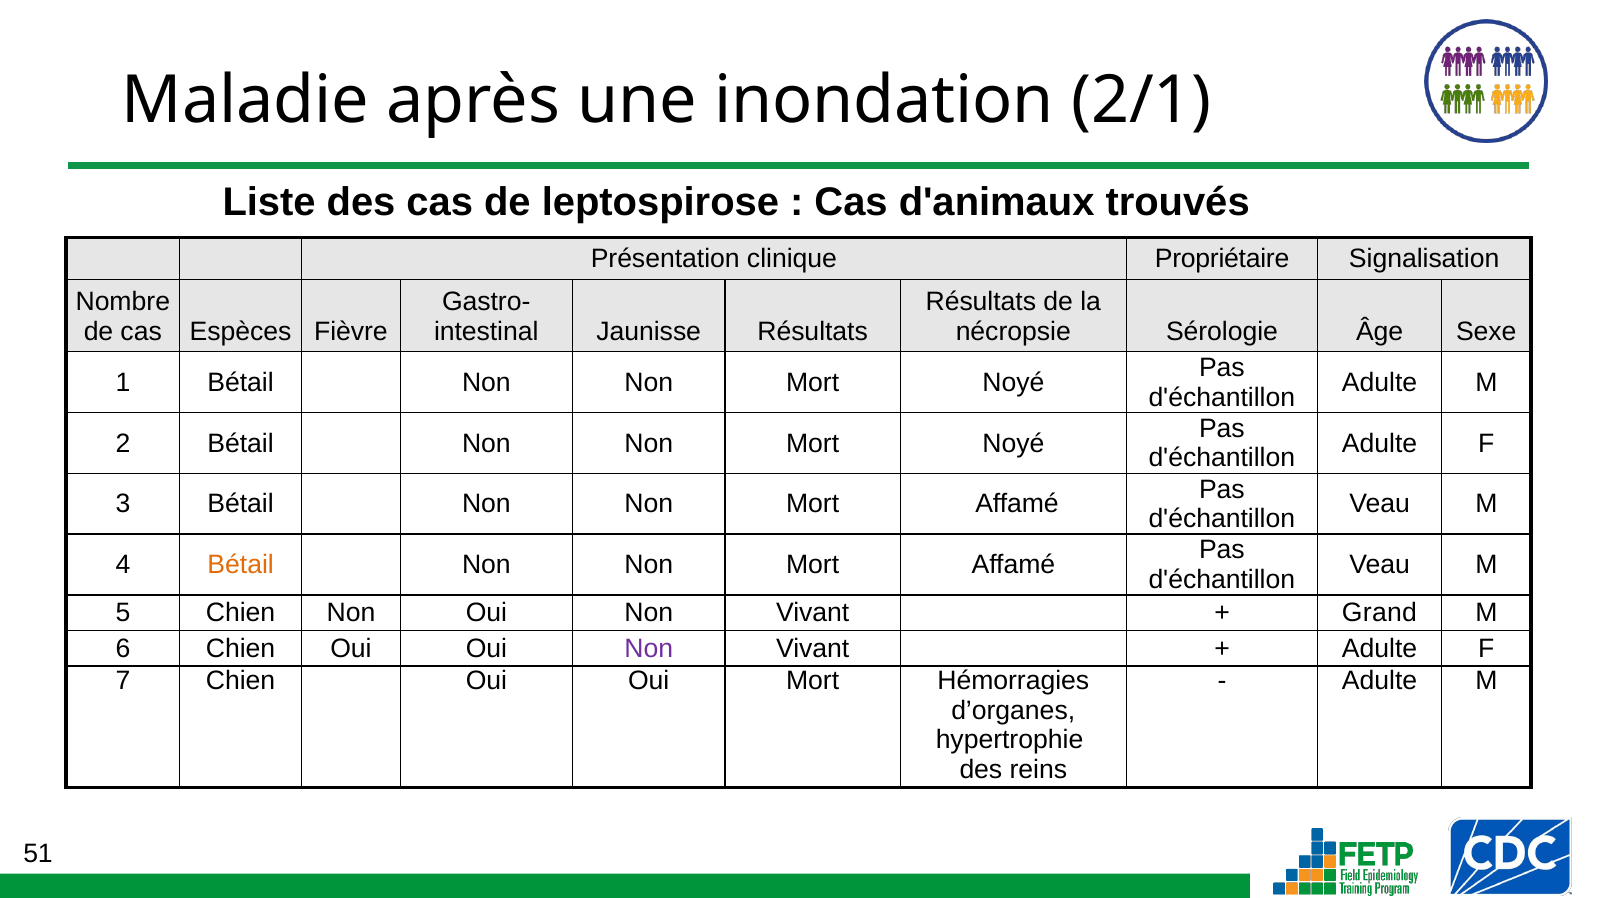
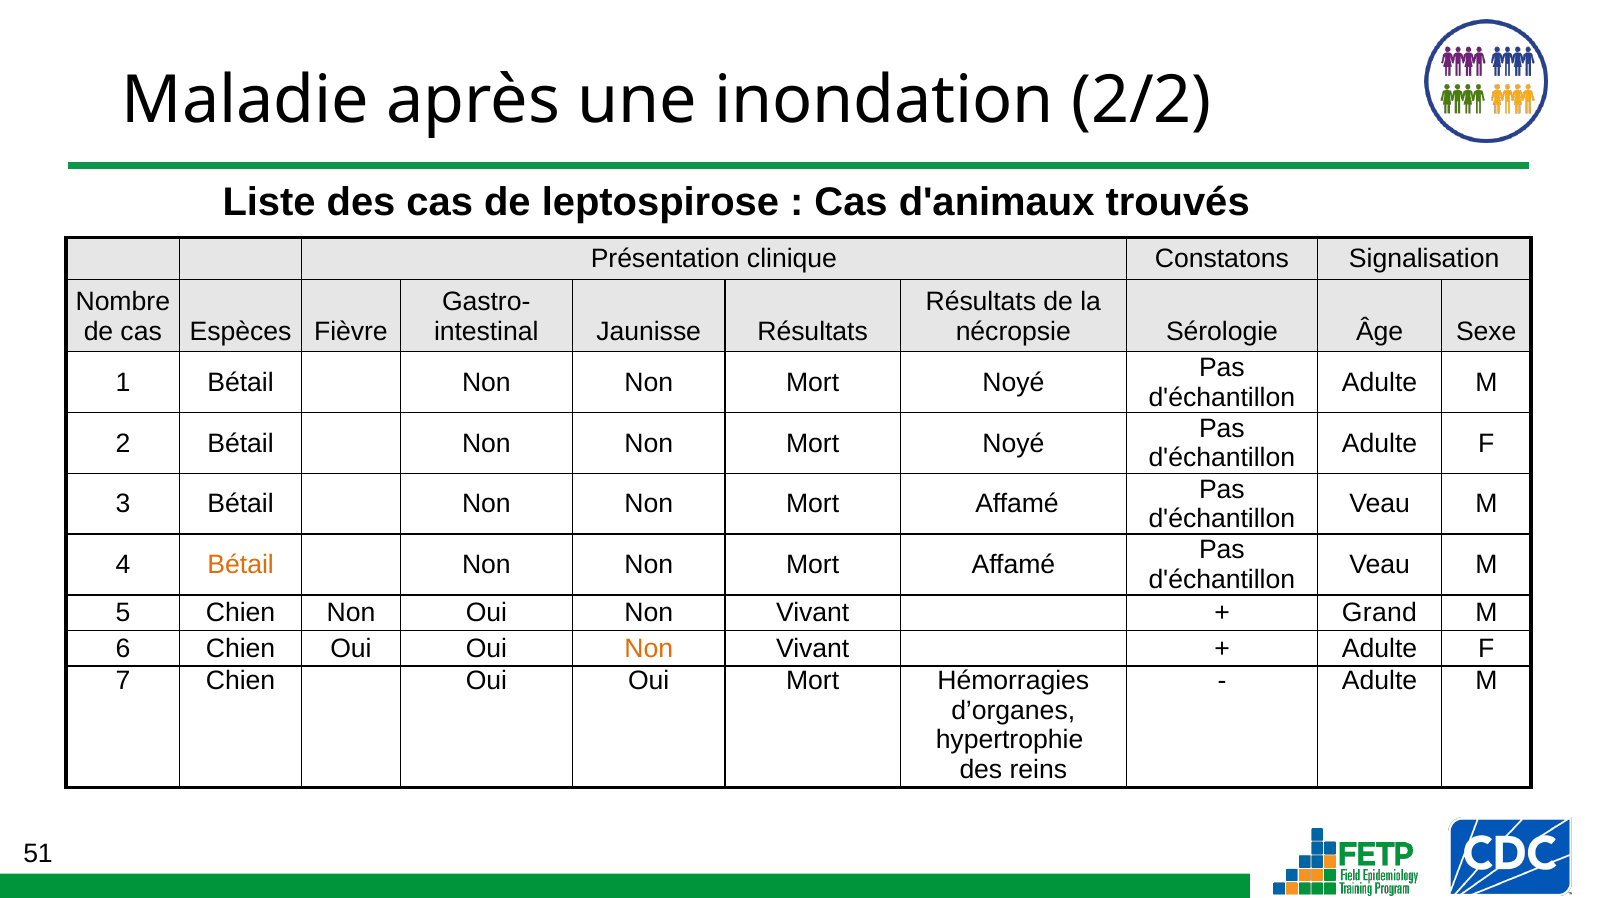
2/1: 2/1 -> 2/2
Propriétaire: Propriétaire -> Constatons
Non at (649, 649) colour: purple -> orange
